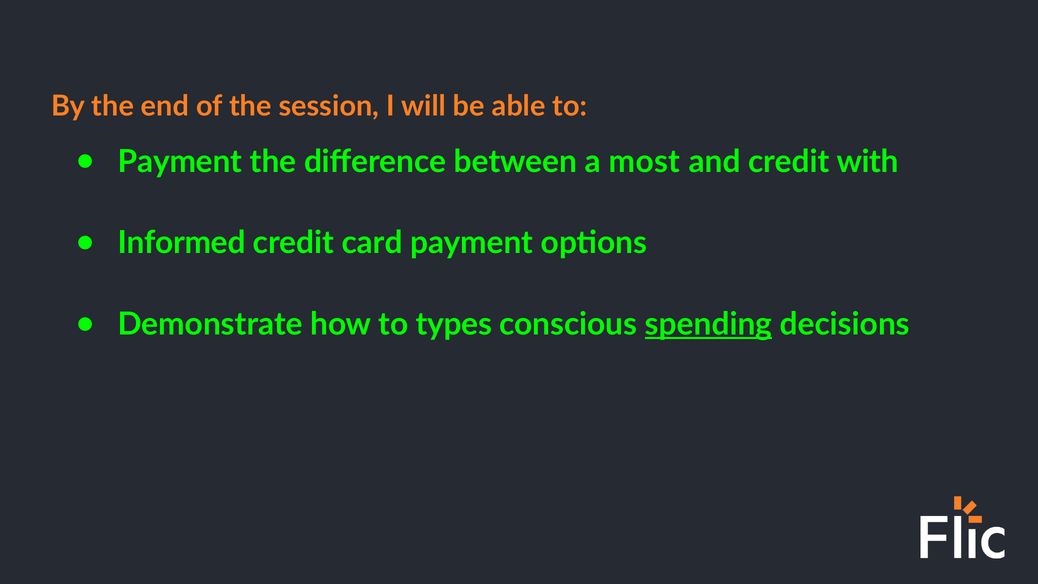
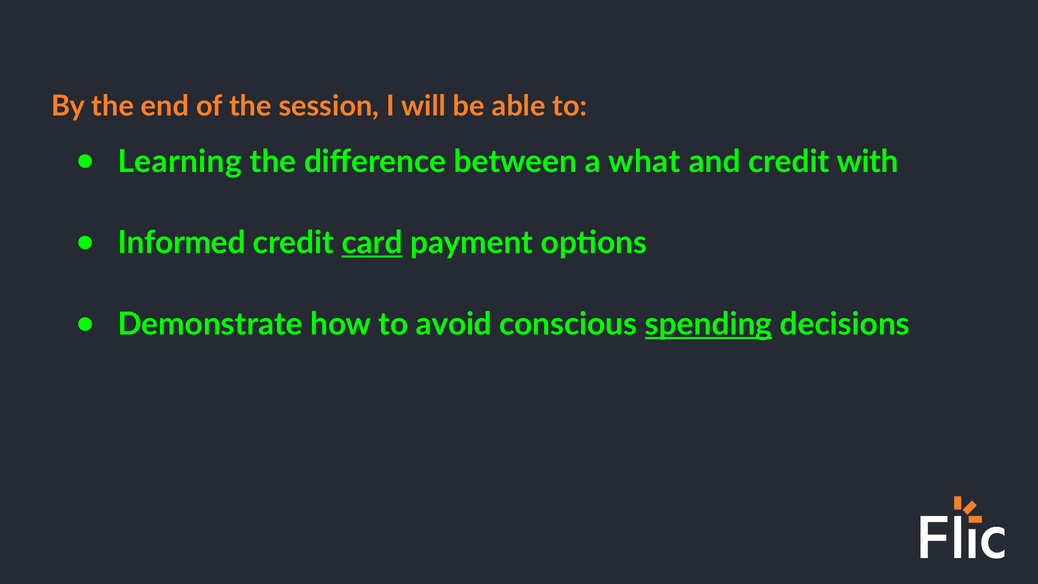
Payment at (180, 162): Payment -> Learning
most: most -> what
card underline: none -> present
types: types -> avoid
